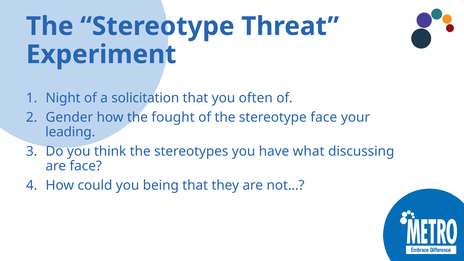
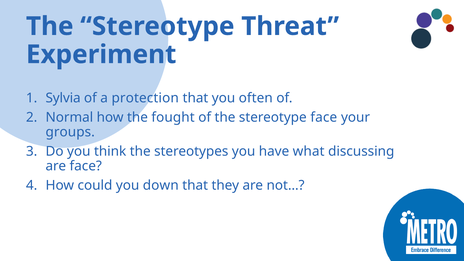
Night: Night -> Sylvia
solicitation: solicitation -> protection
Gender: Gender -> Normal
leading: leading -> groups
being: being -> down
